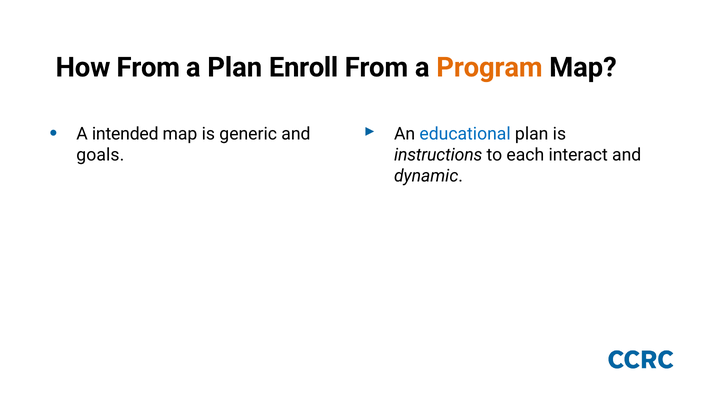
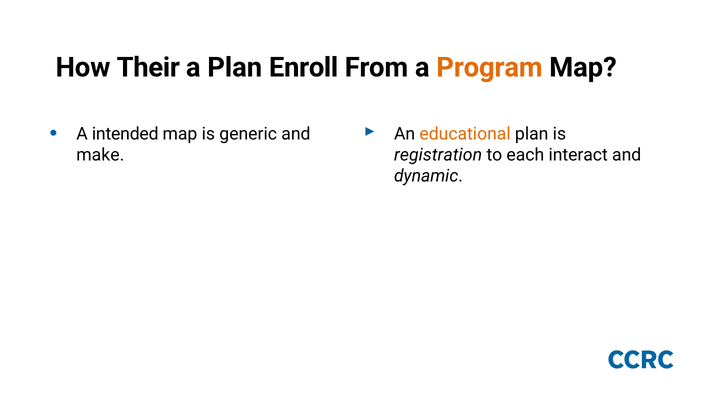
How From: From -> Their
educational colour: blue -> orange
goals: goals -> make
instructions: instructions -> registration
